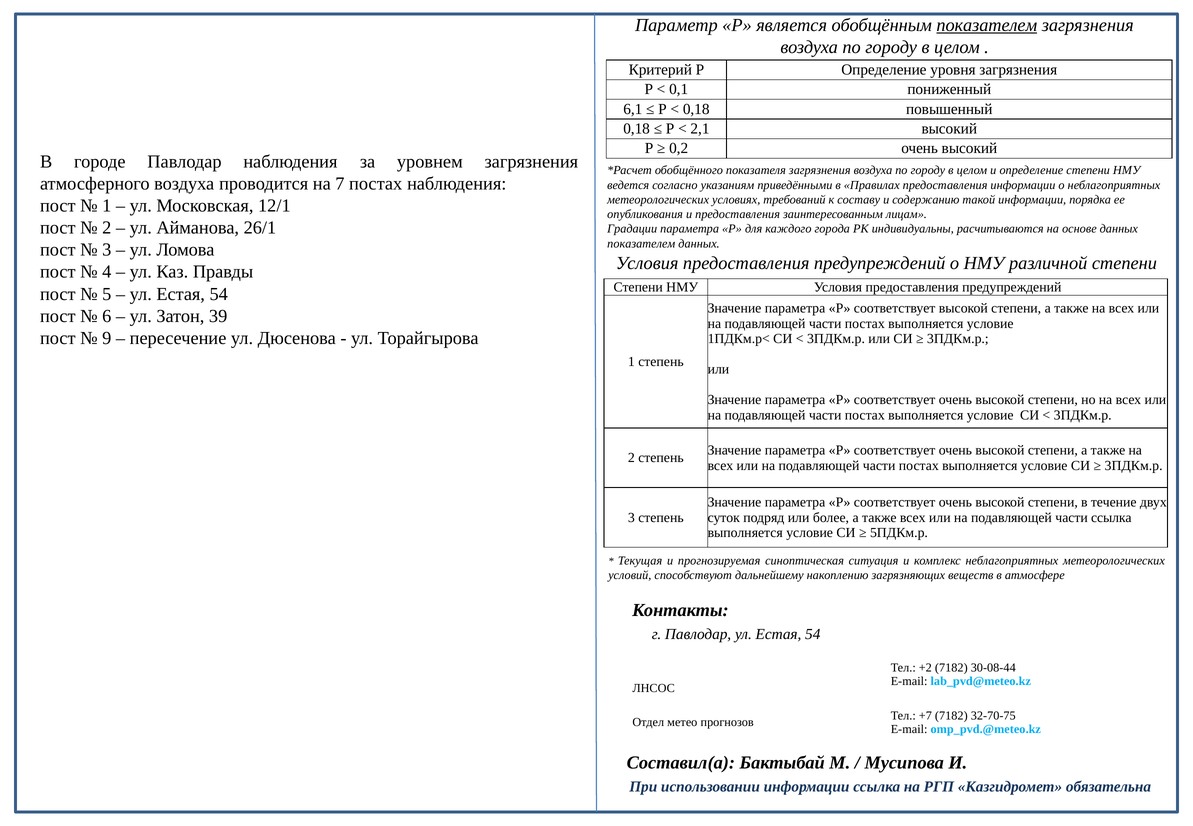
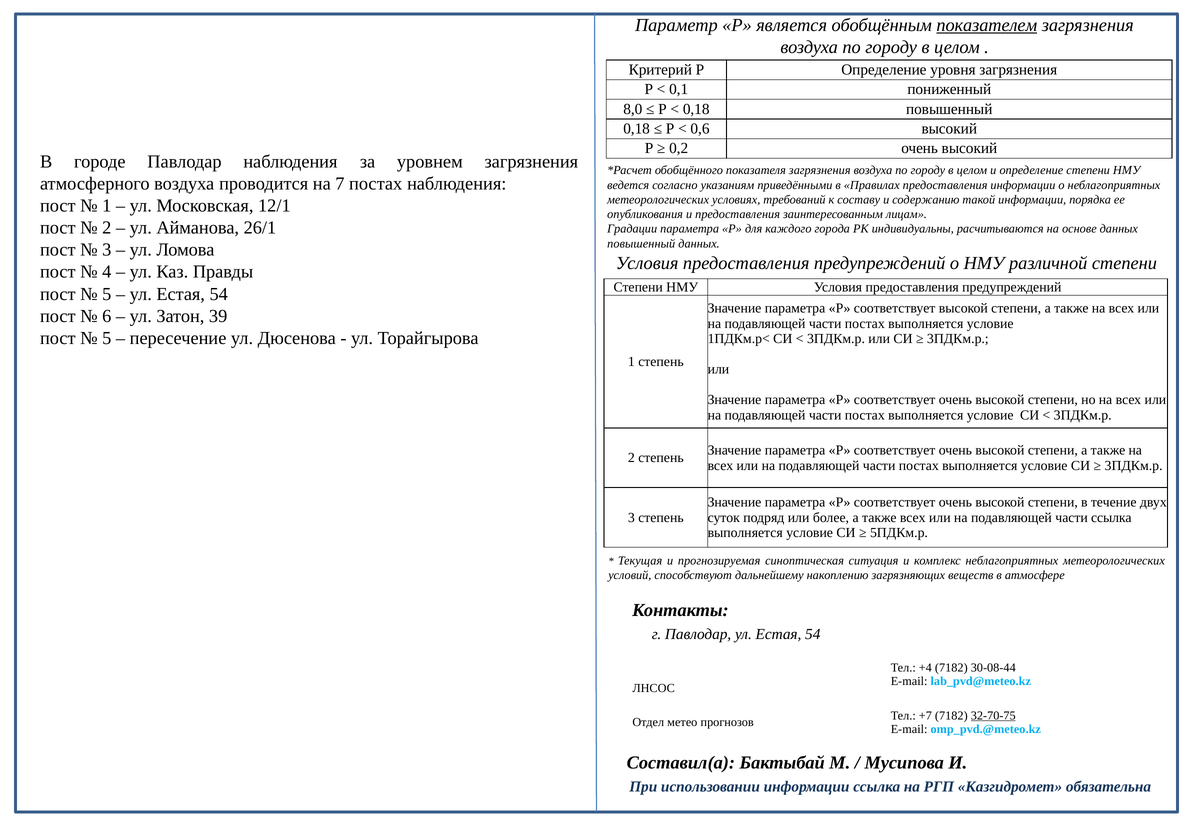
6,1: 6,1 -> 8,0
2,1: 2,1 -> 0,6
показателем at (641, 244): показателем -> повышенный
9 at (107, 338): 9 -> 5
+2: +2 -> +4
32-70-75 underline: none -> present
